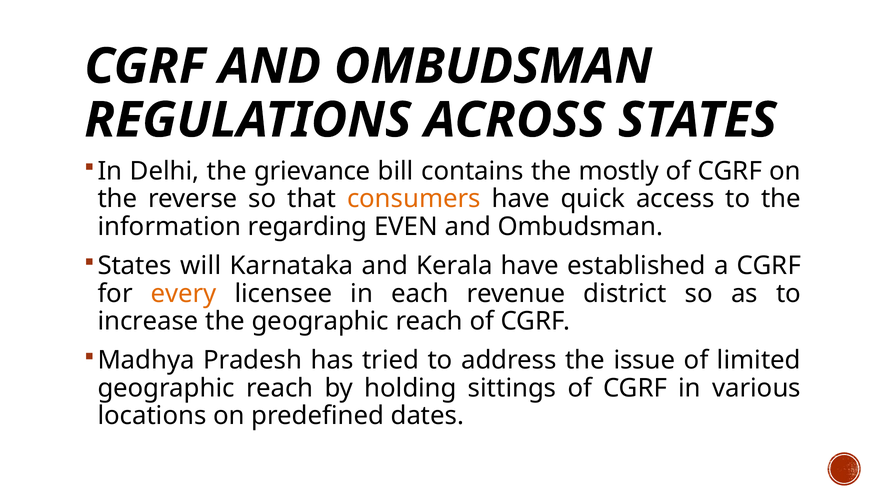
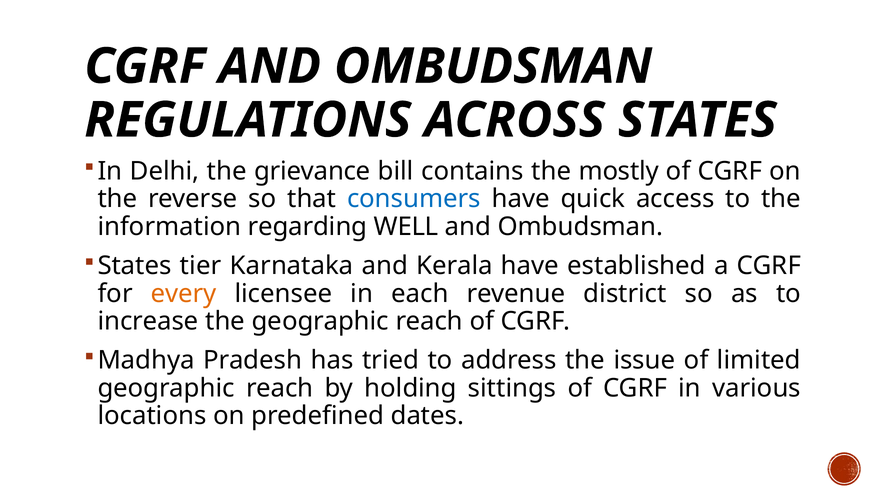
consumers colour: orange -> blue
EVEN: EVEN -> WELL
will: will -> tier
